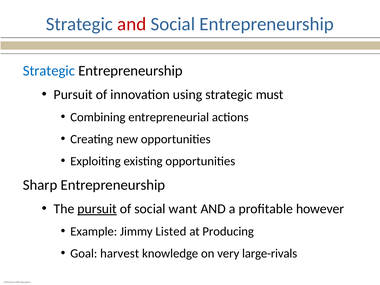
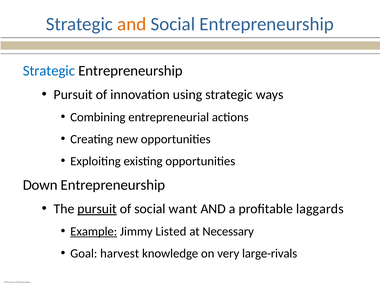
and at (132, 24) colour: red -> orange
must: must -> ways
Sharp: Sharp -> Down
however: however -> laggards
Example underline: none -> present
Producing: Producing -> Necessary
